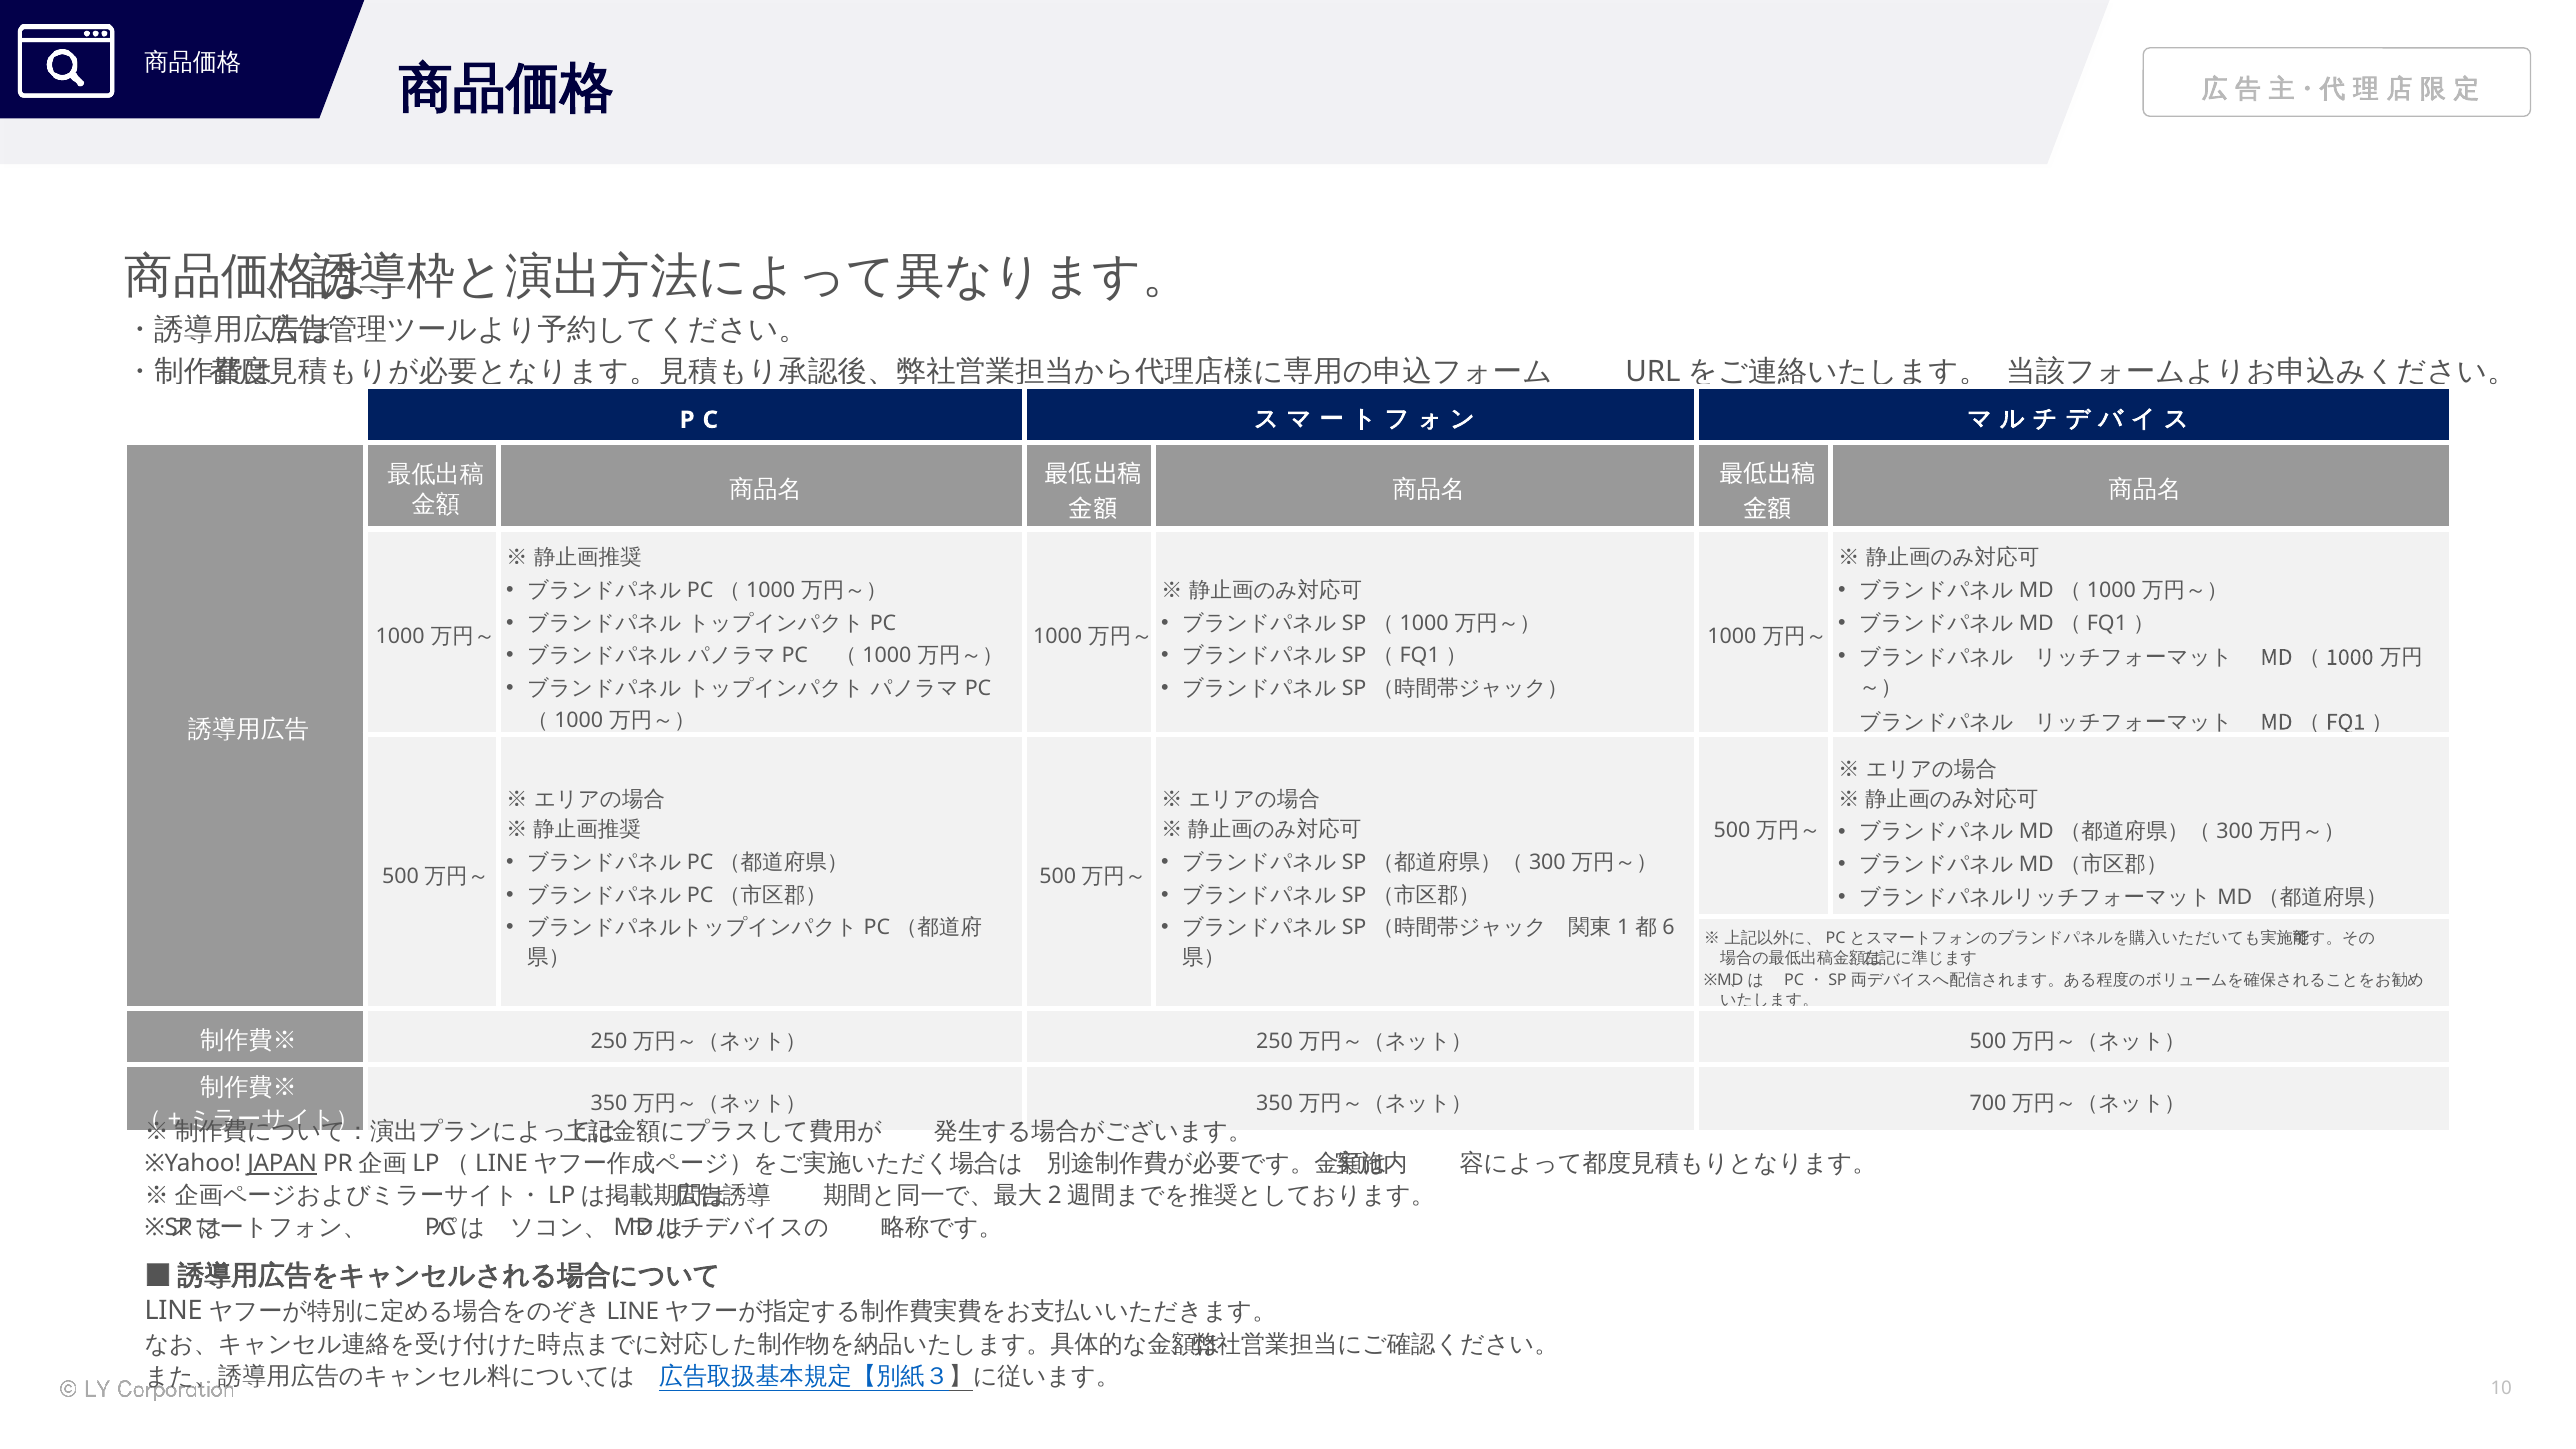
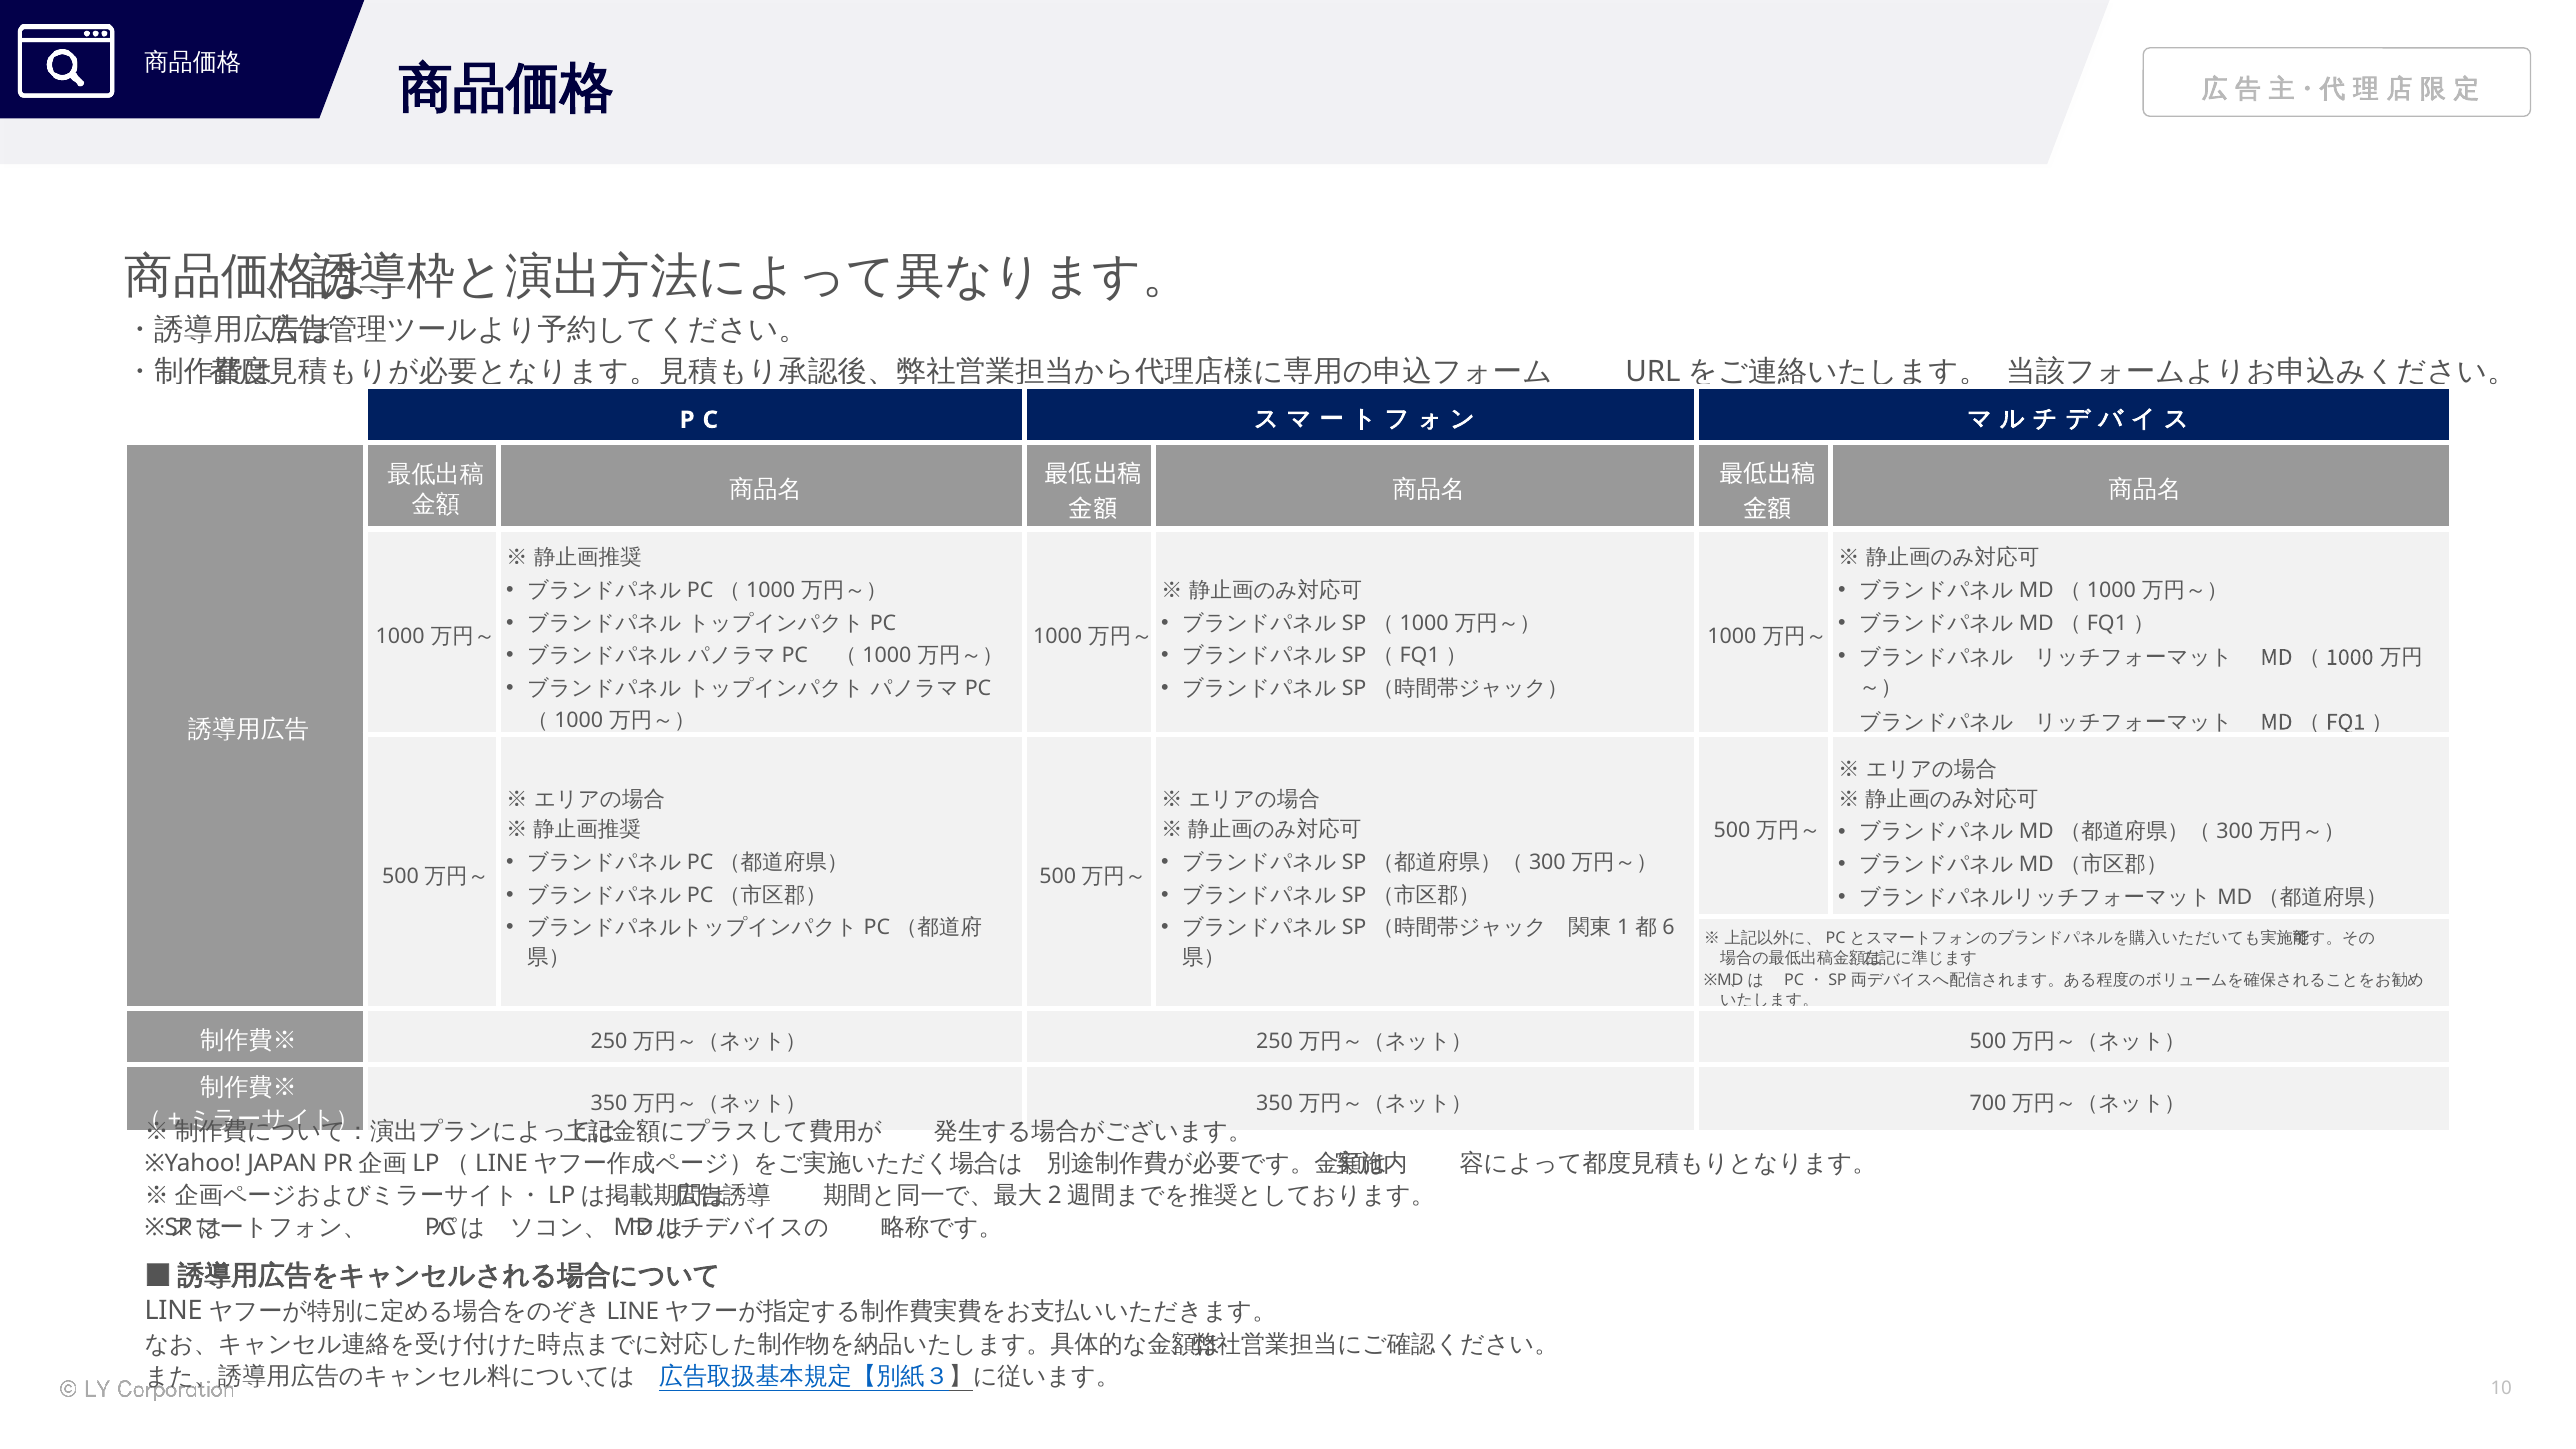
JAPAN underline: present -> none
